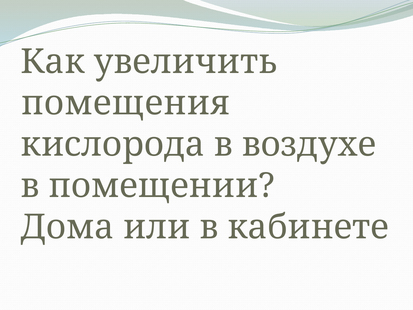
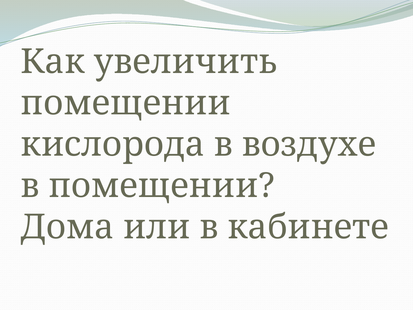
помещения at (126, 103): помещения -> помещении
